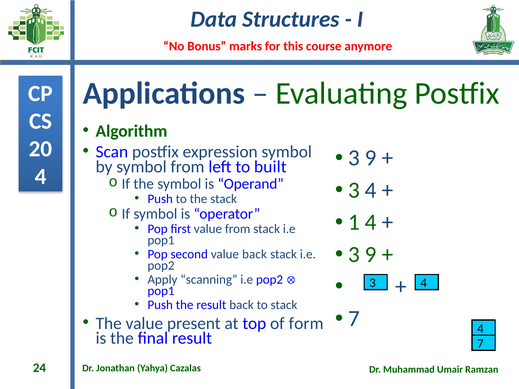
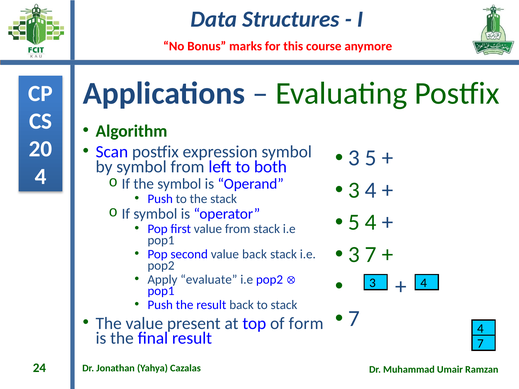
9 at (371, 158): 9 -> 5
built: built -> both
1 at (354, 222): 1 -> 5
9 at (371, 255): 9 -> 7
scanning: scanning -> evaluate
